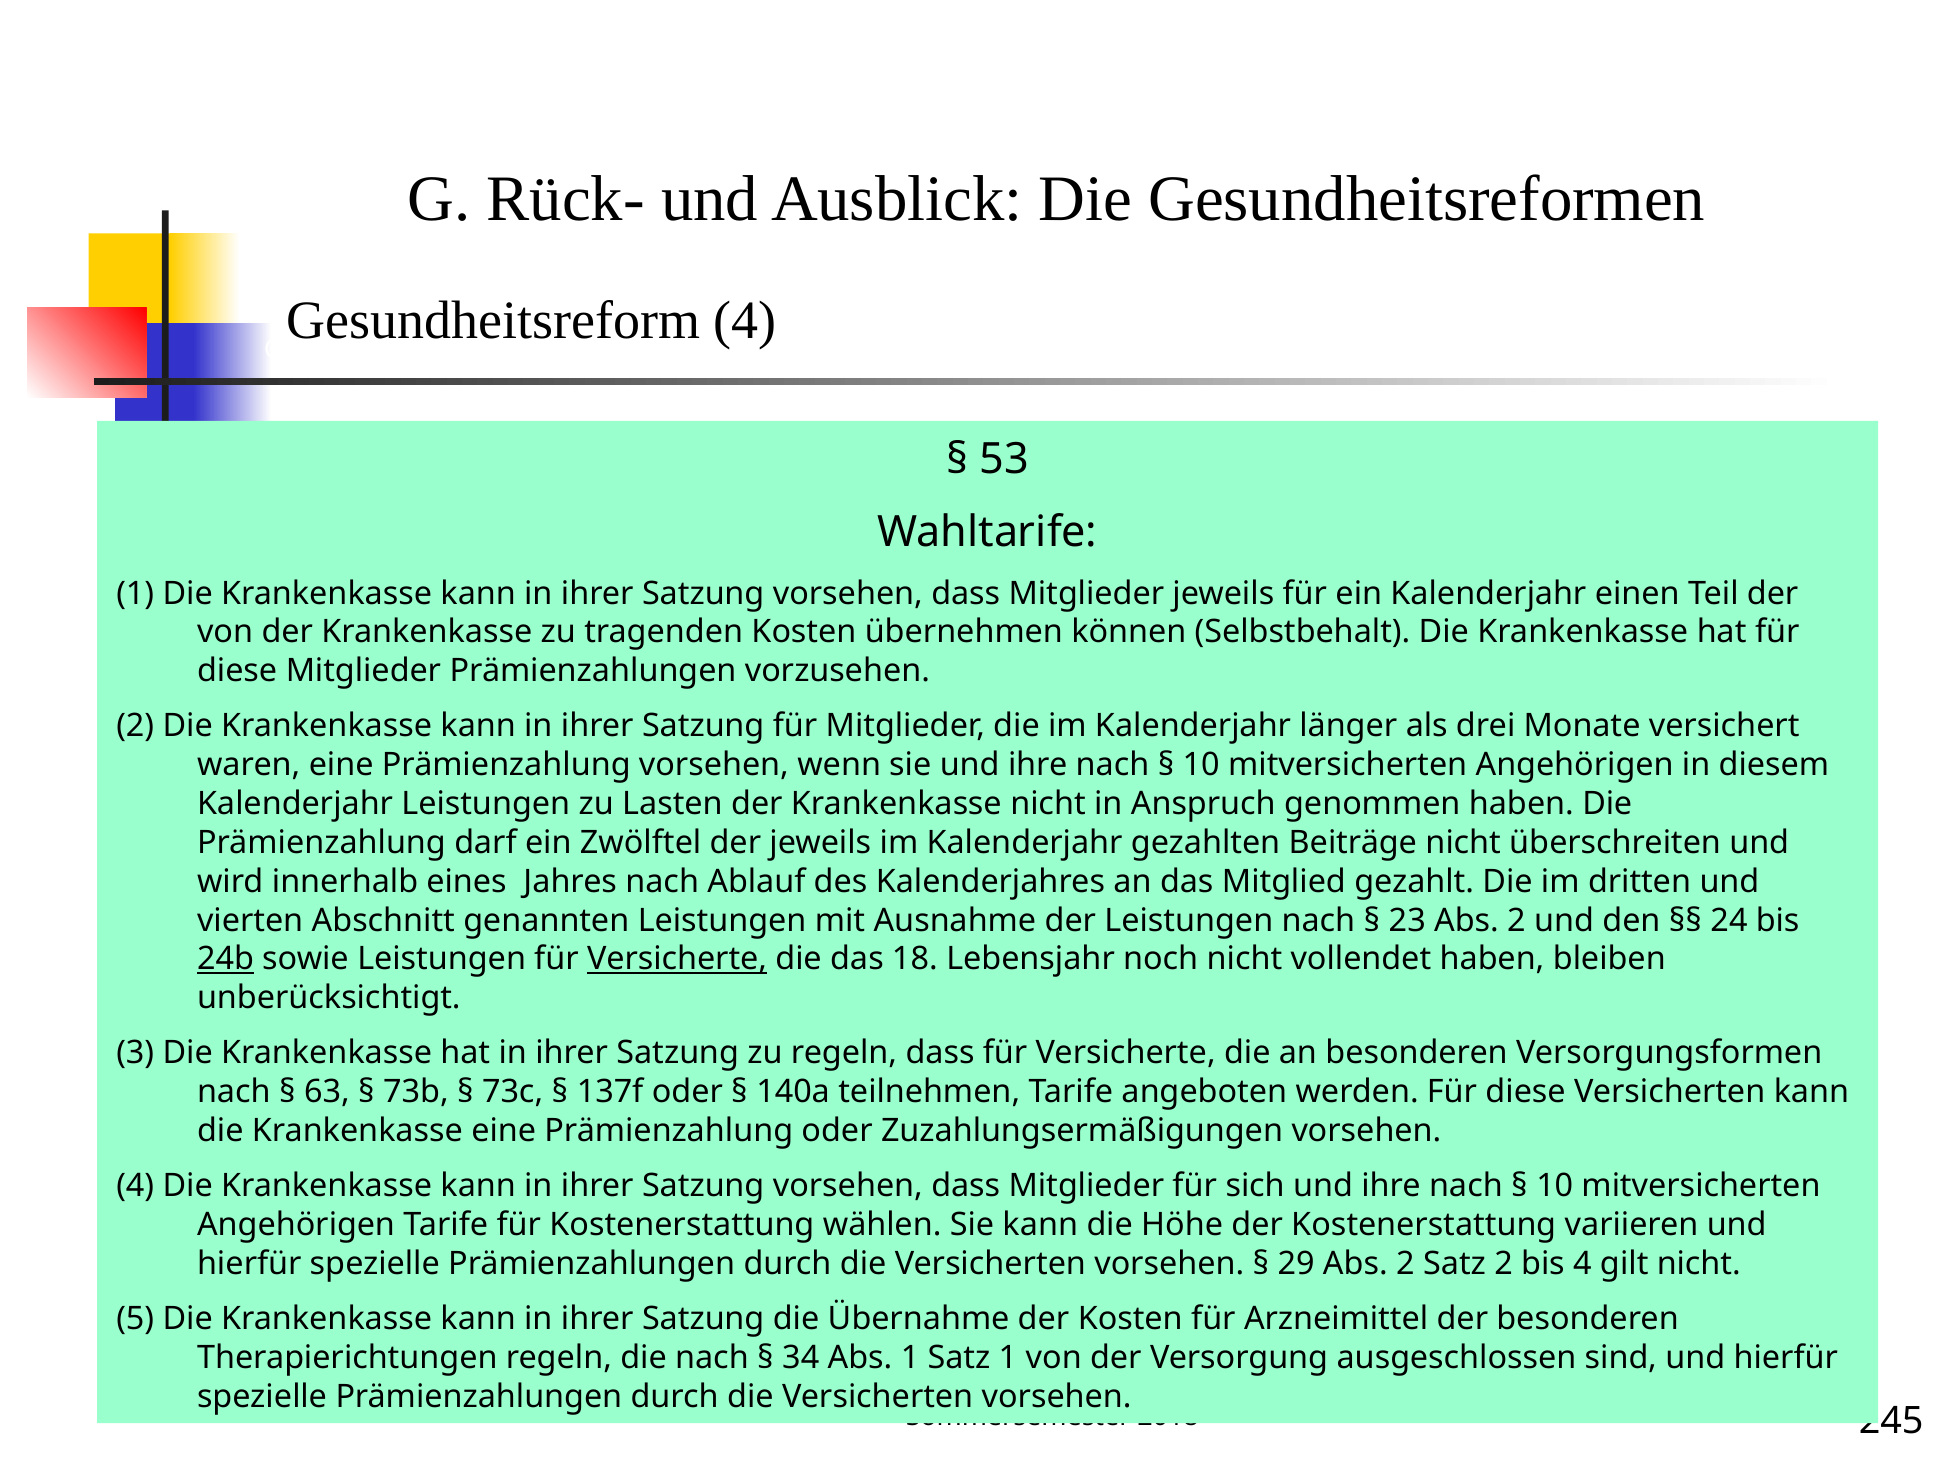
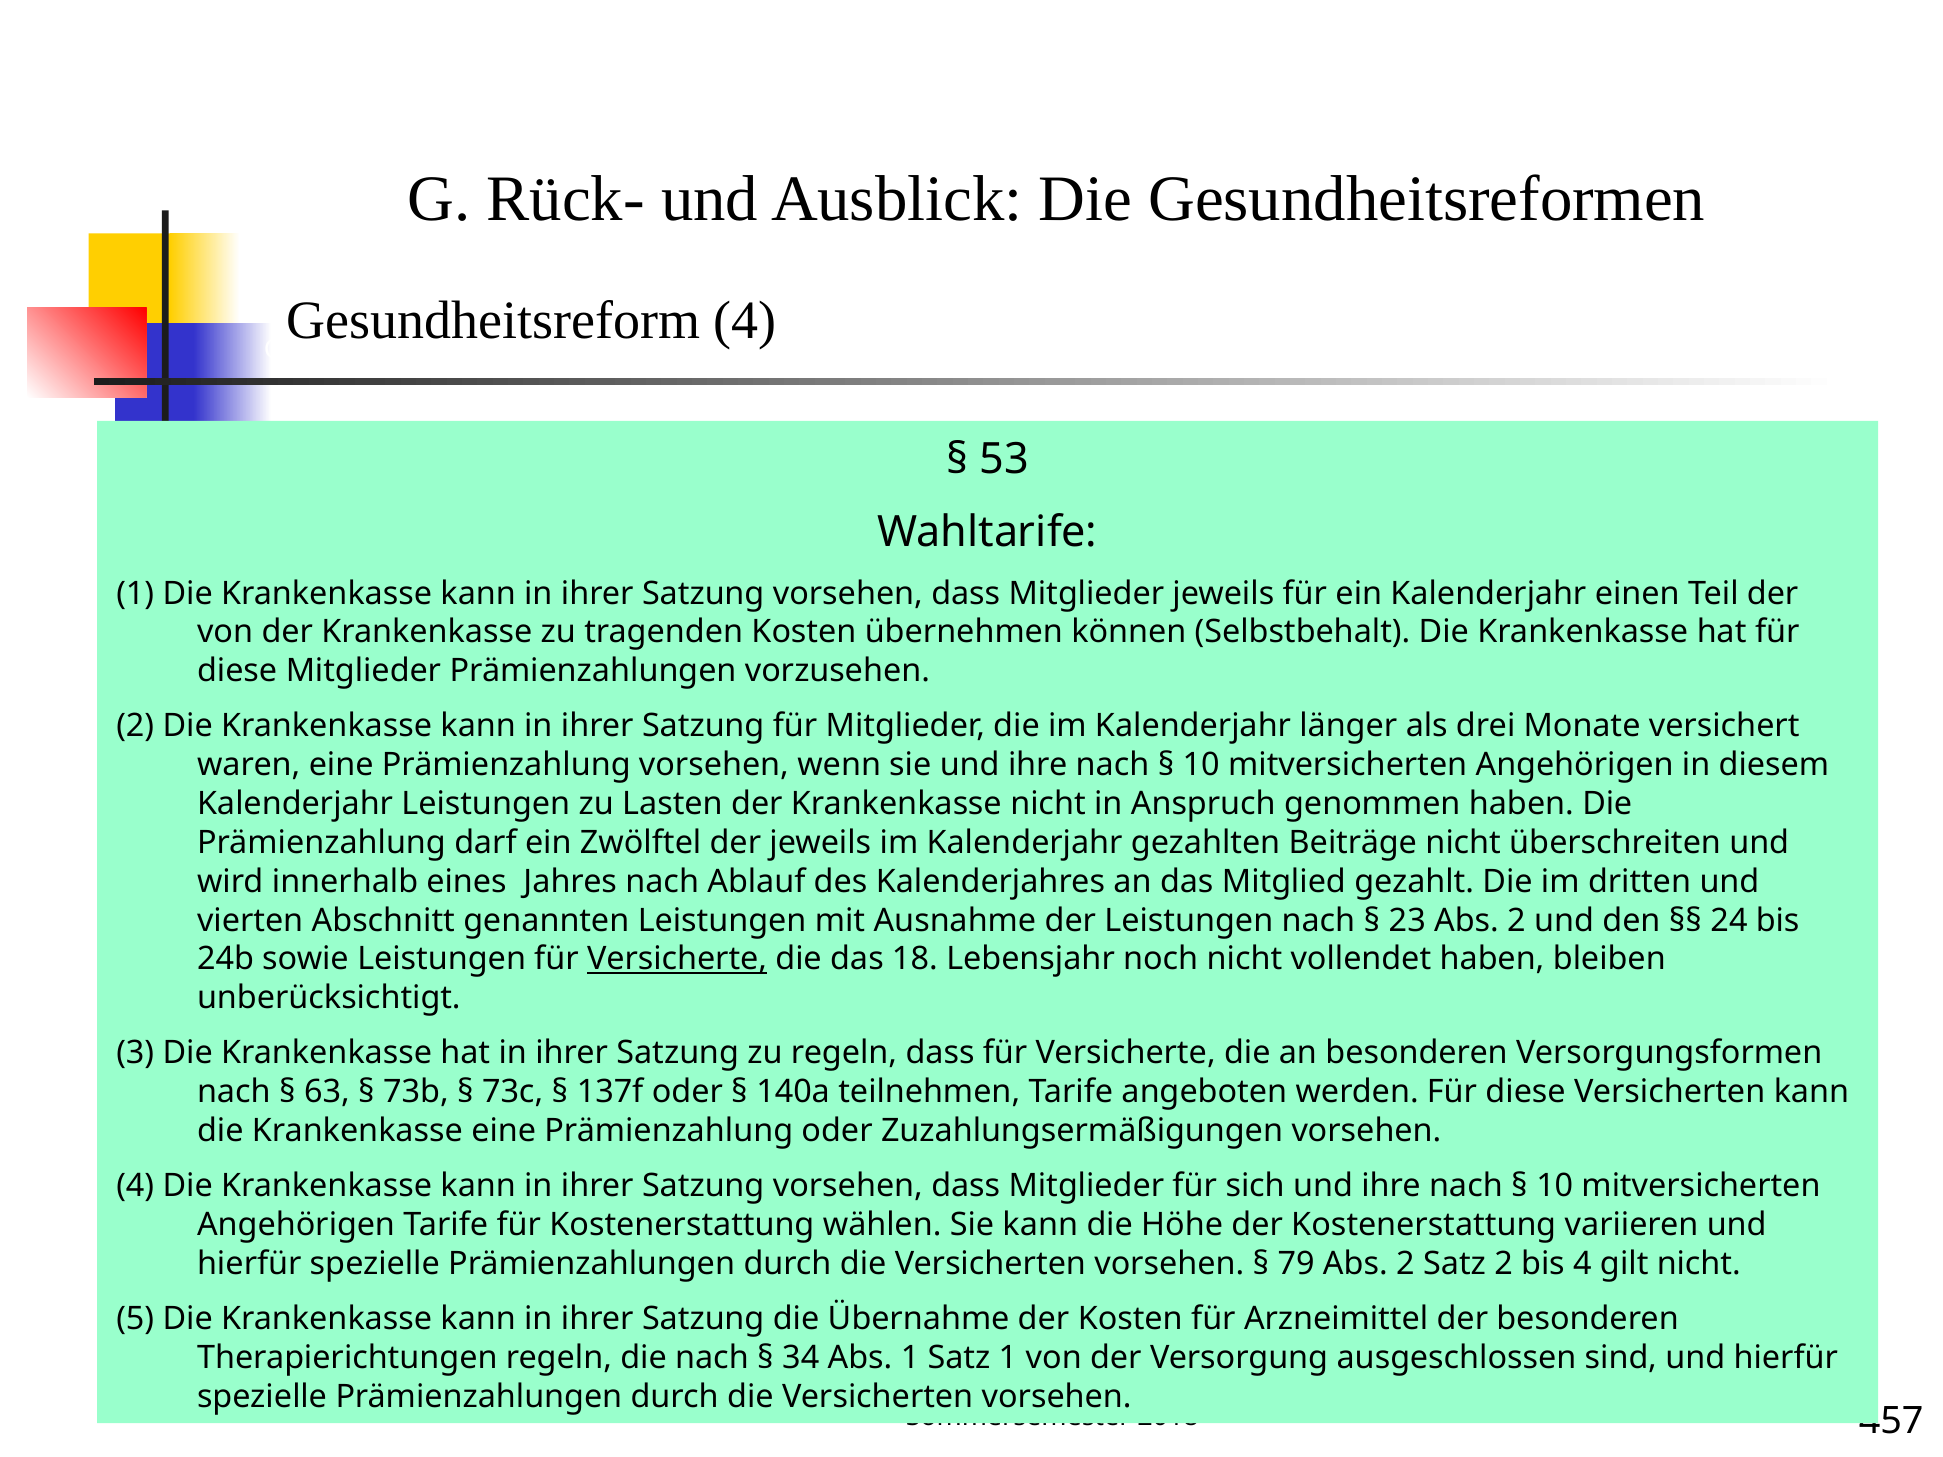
24b underline: present -> none
29: 29 -> 79
245: 245 -> 457
